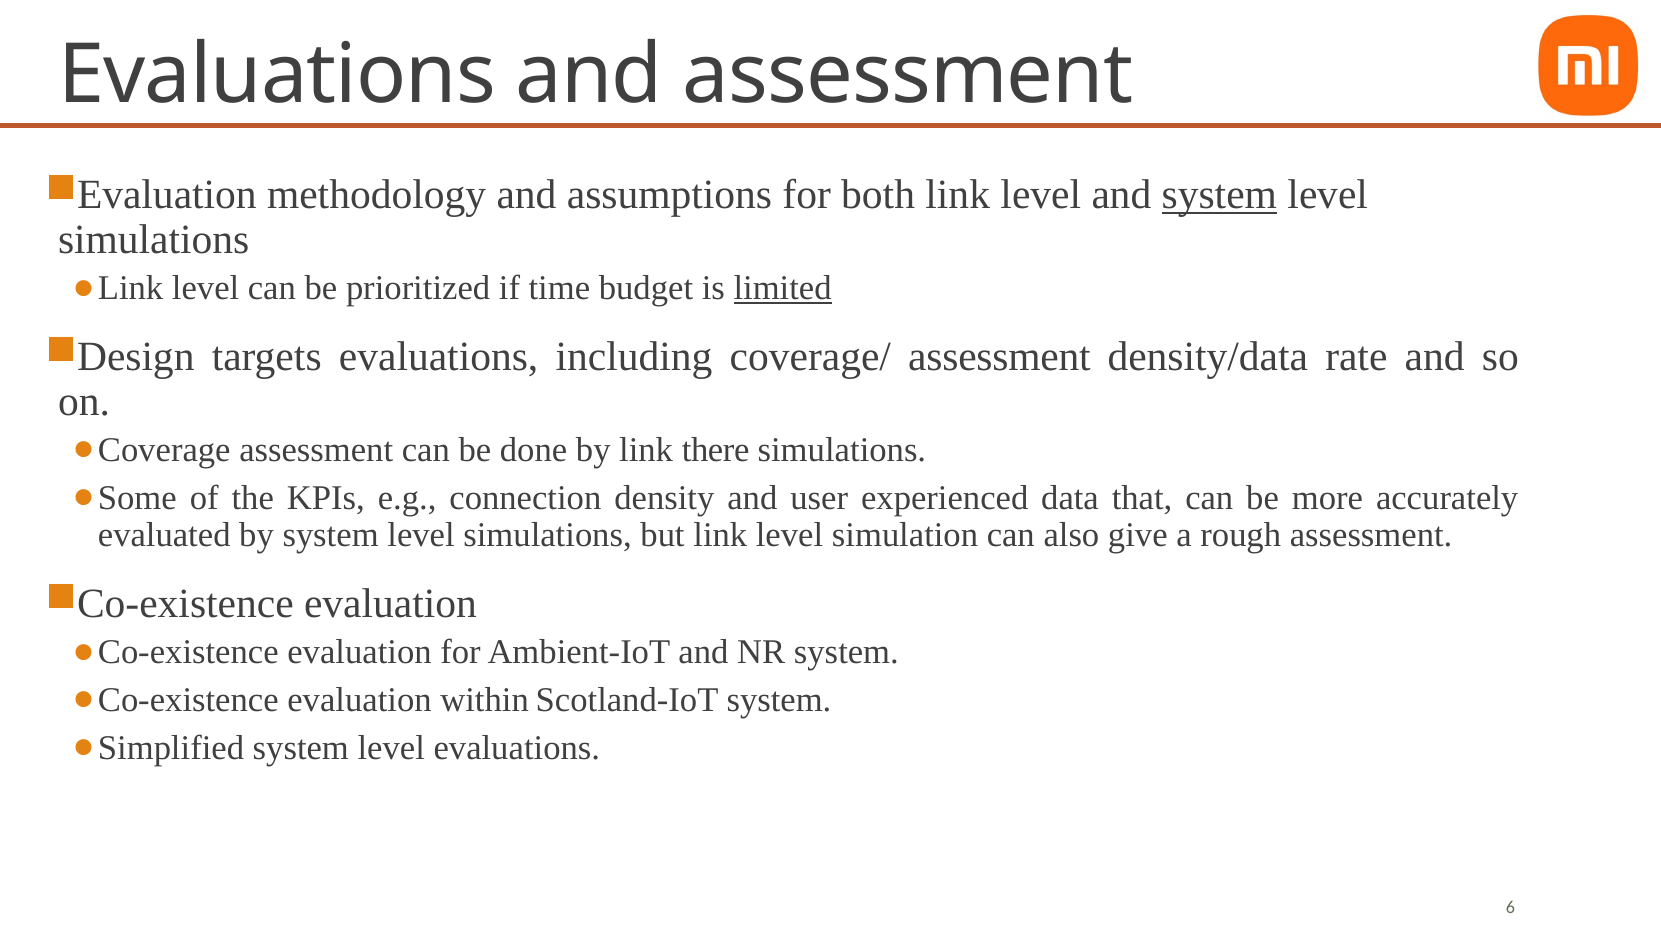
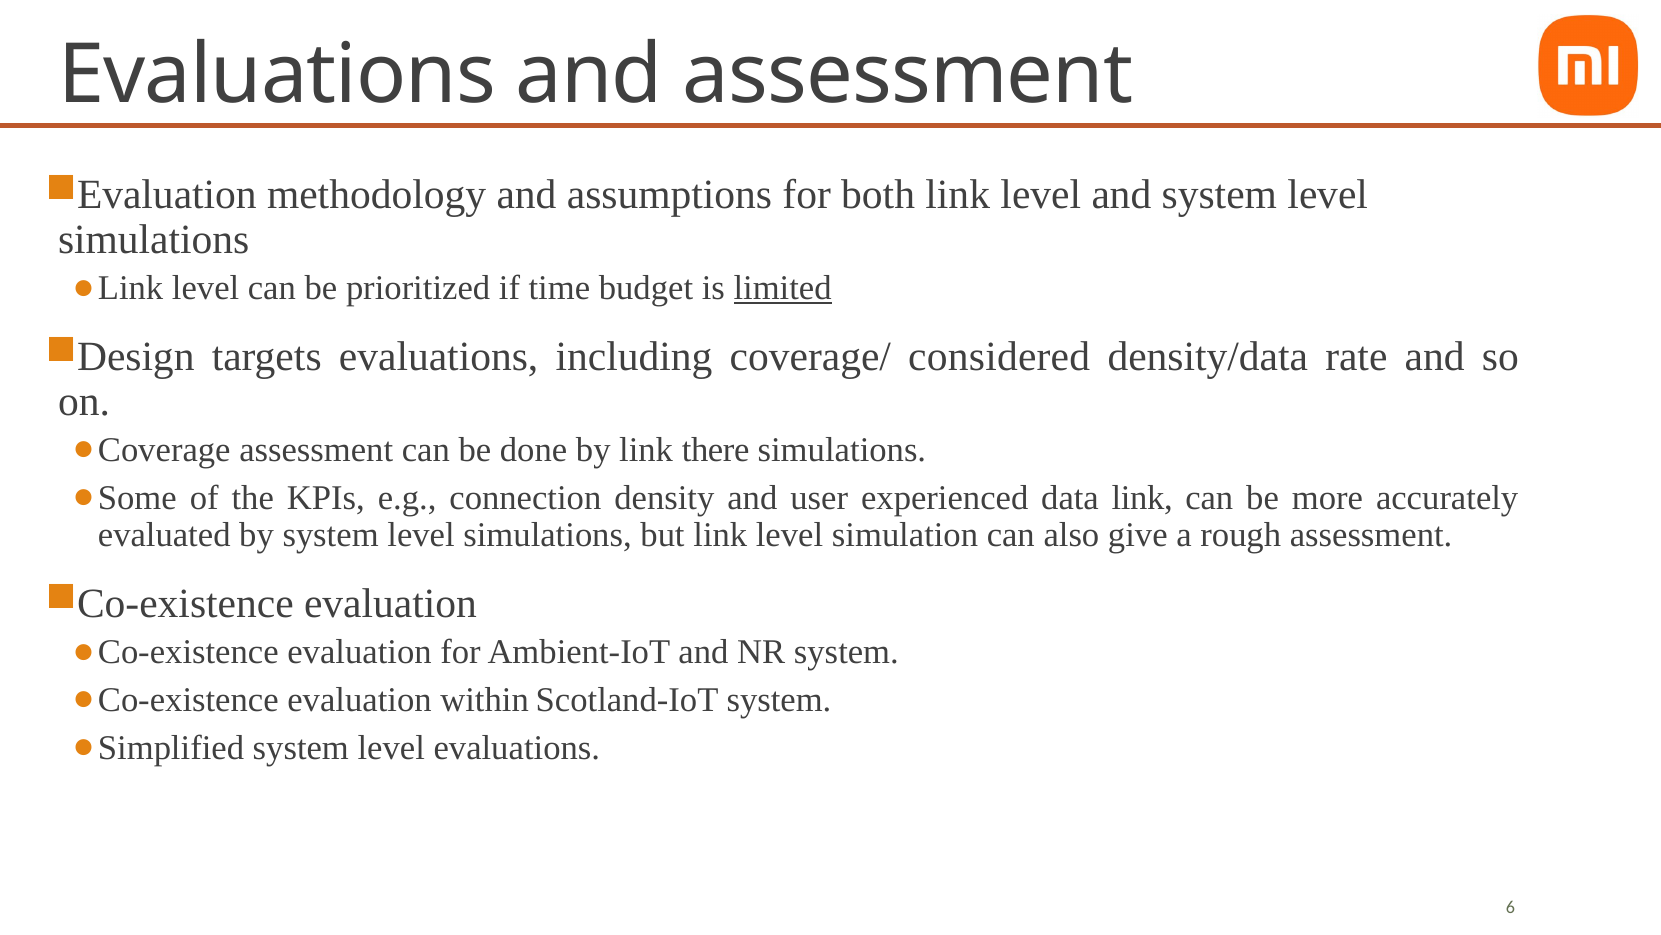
system at (1219, 195) underline: present -> none
coverage/ assessment: assessment -> considered
data that: that -> link
